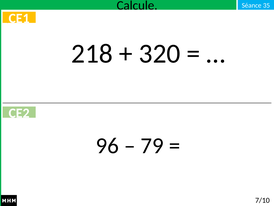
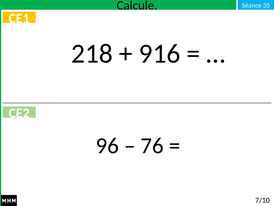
320: 320 -> 916
79: 79 -> 76
